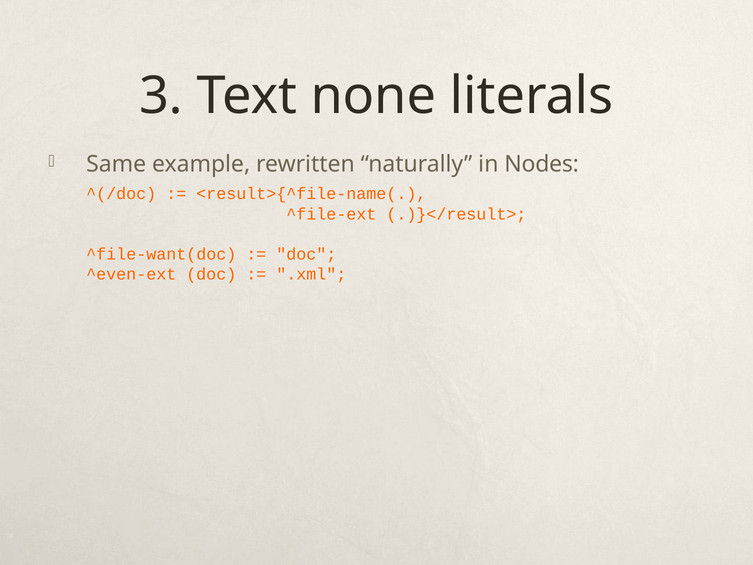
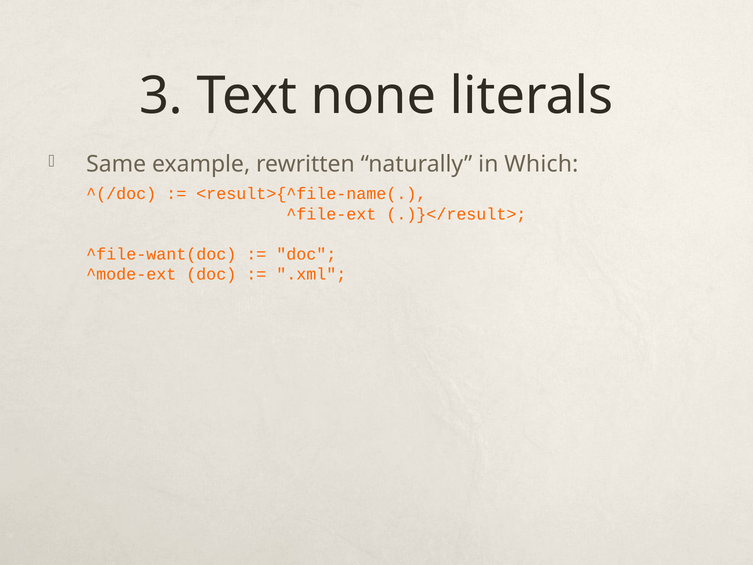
Nodes: Nodes -> Which
^even-ext: ^even-ext -> ^mode-ext
